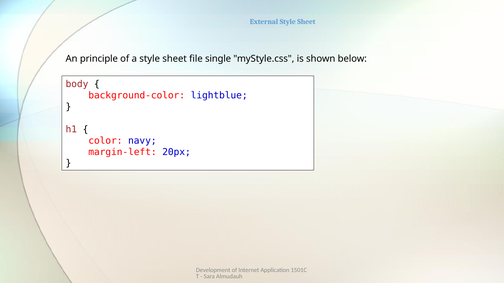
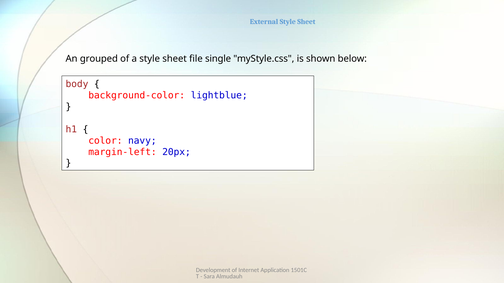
principle: principle -> grouped
